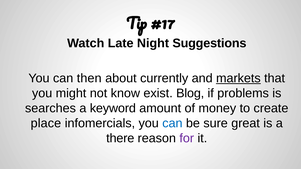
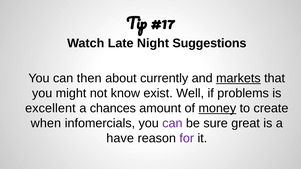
Blog: Blog -> Well
searches: searches -> excellent
keyword: keyword -> chances
money underline: none -> present
place: place -> when
can at (172, 123) colour: blue -> purple
there: there -> have
